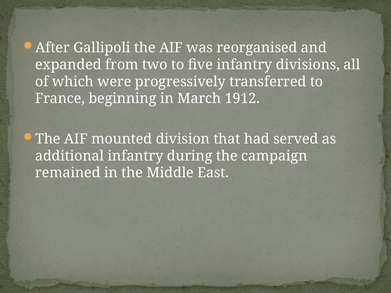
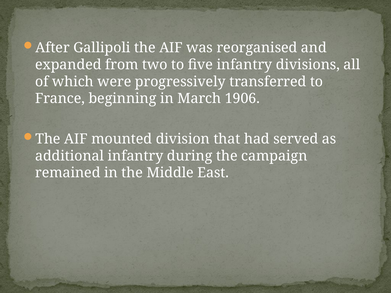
1912: 1912 -> 1906
